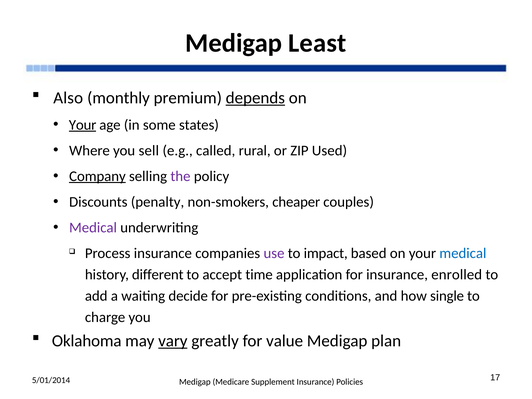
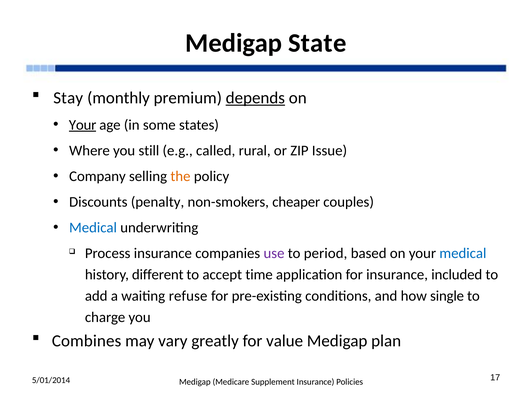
Least: Least -> State
Also: Also -> Stay
sell: sell -> still
Used: Used -> Issue
Company underline: present -> none
the colour: purple -> orange
Medical at (93, 228) colour: purple -> blue
impact: impact -> period
enrolled: enrolled -> included
decide: decide -> refuse
Oklahoma: Oklahoma -> Combines
vary underline: present -> none
